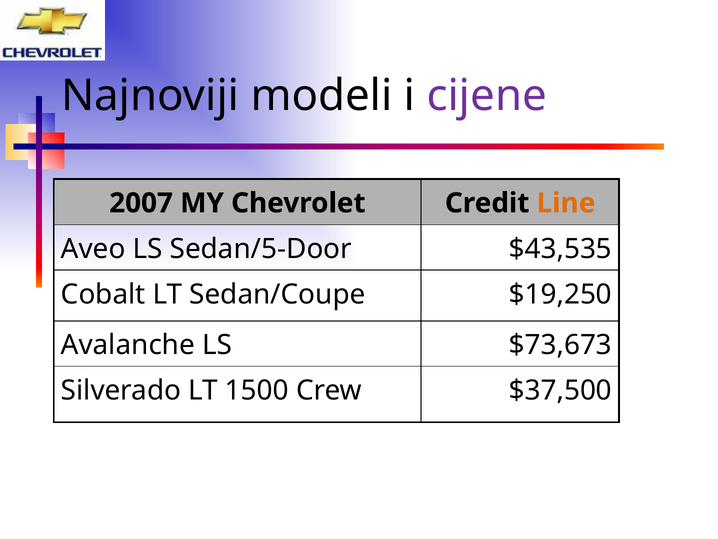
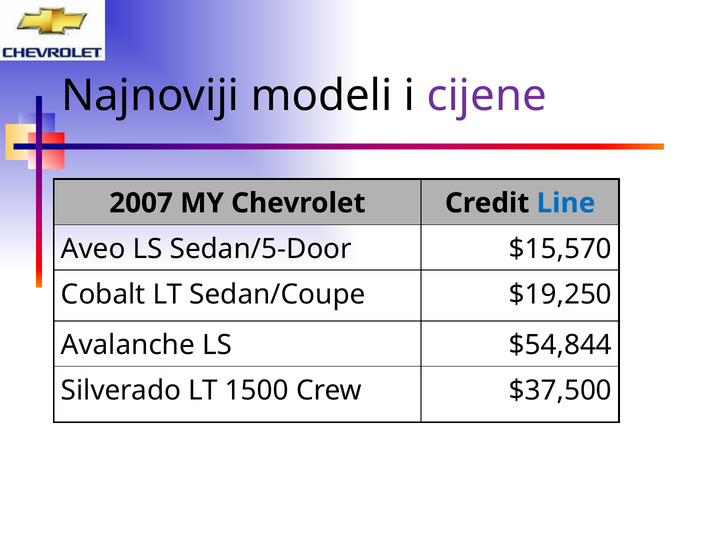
Line colour: orange -> blue
$43,535: $43,535 -> $15,570
$73,673: $73,673 -> $54,844
